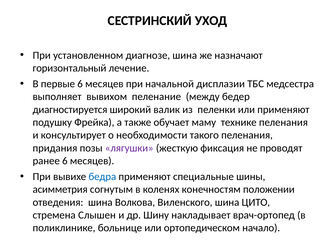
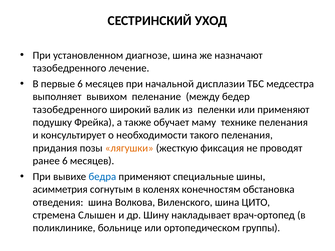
горизонтальный at (70, 68): горизонтальный -> тазобедренного
диагностируется at (70, 110): диагностируется -> тазобедренного
лягушки colour: purple -> orange
положении: положении -> обстановка
начало: начало -> группы
